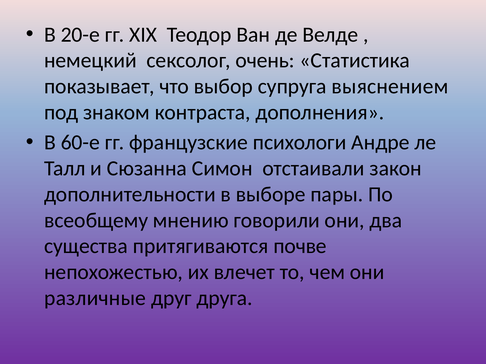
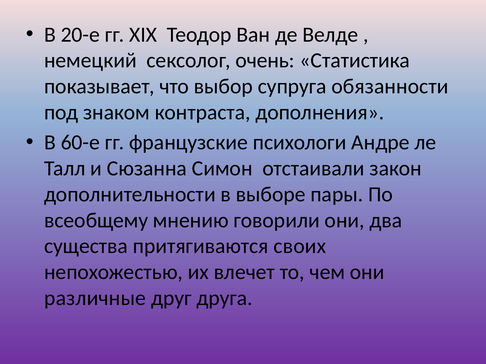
выяснением: выяснением -> обязанности
почве: почве -> своих
